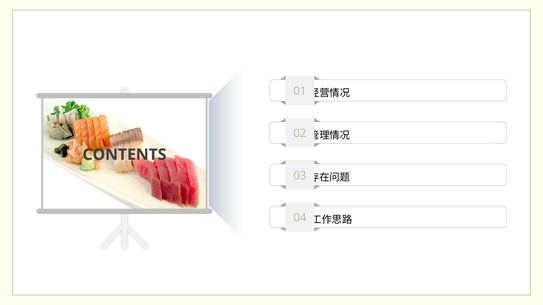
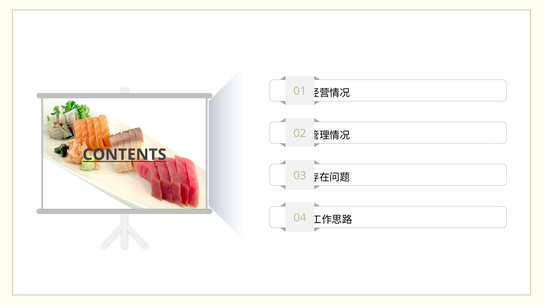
CONTENTS underline: none -> present
